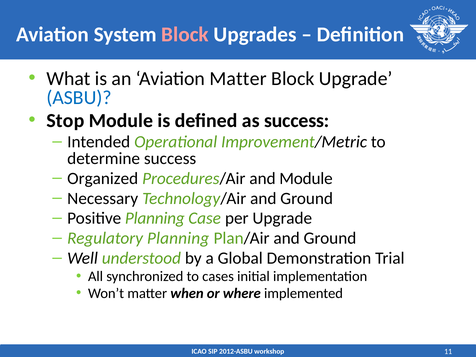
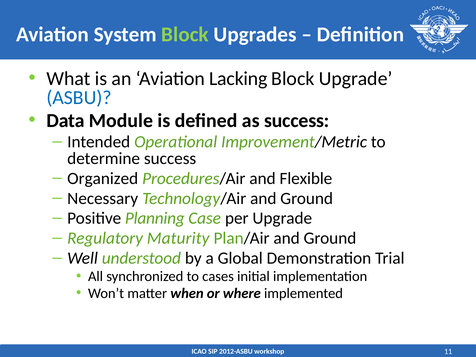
Block at (185, 34) colour: pink -> light green
Aviation Matter: Matter -> Lacking
Stop: Stop -> Data
and Module: Module -> Flexible
Regulatory Planning: Planning -> Maturity
